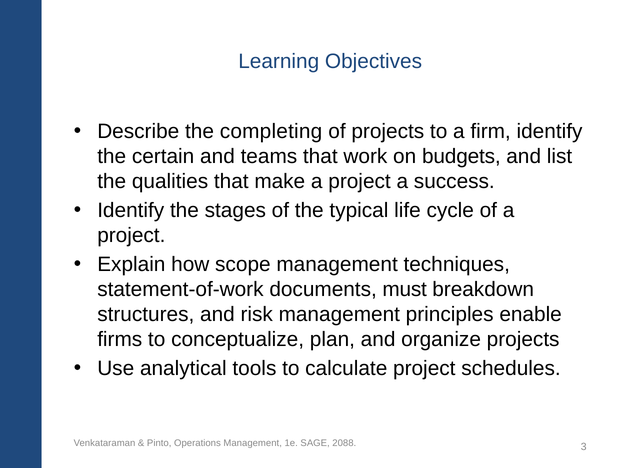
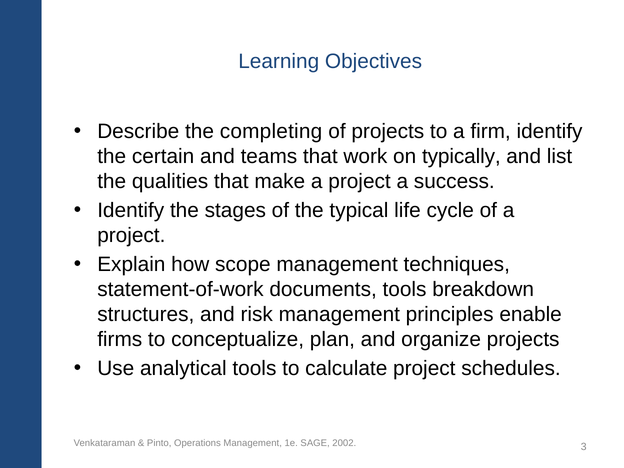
budgets: budgets -> typically
documents must: must -> tools
2088: 2088 -> 2002
